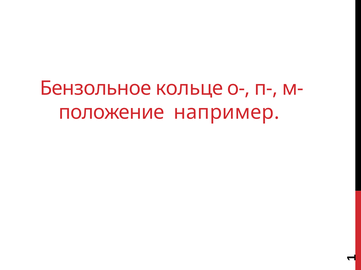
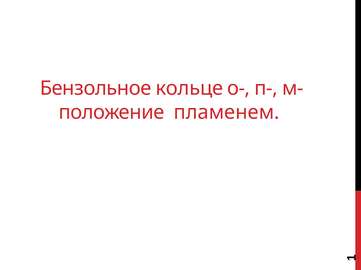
например: например -> пламенем
